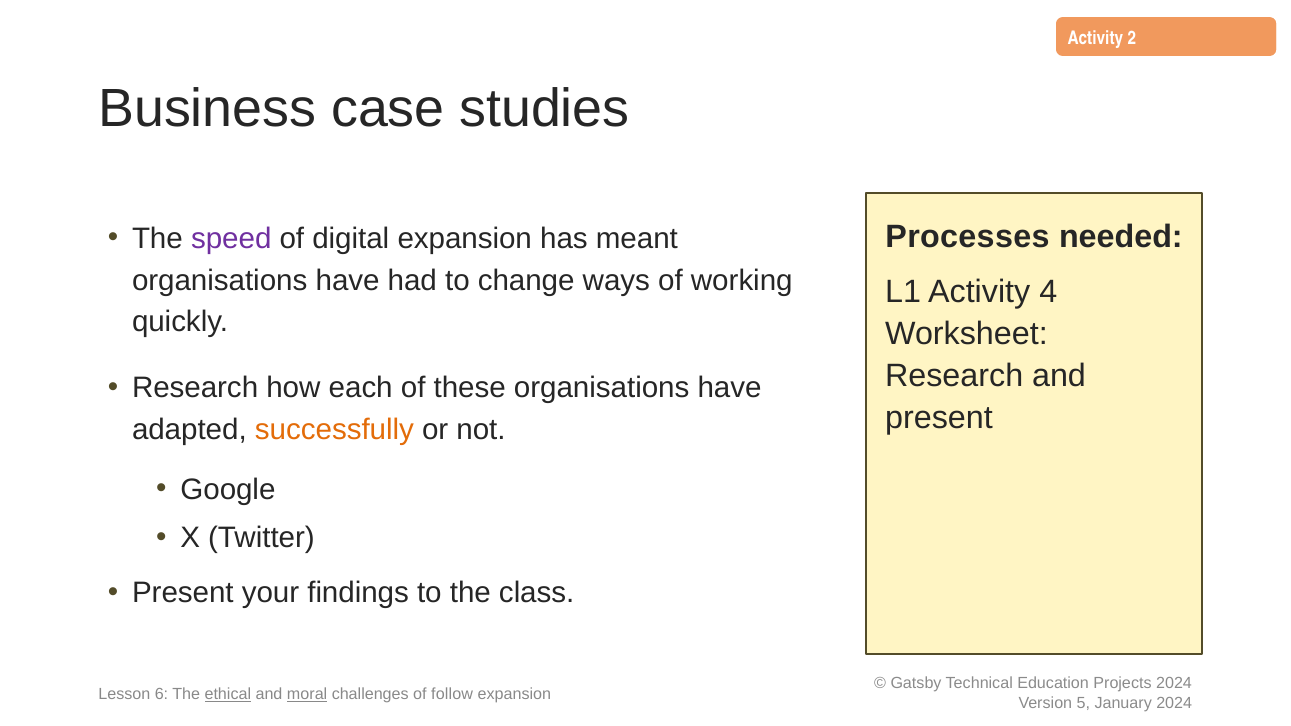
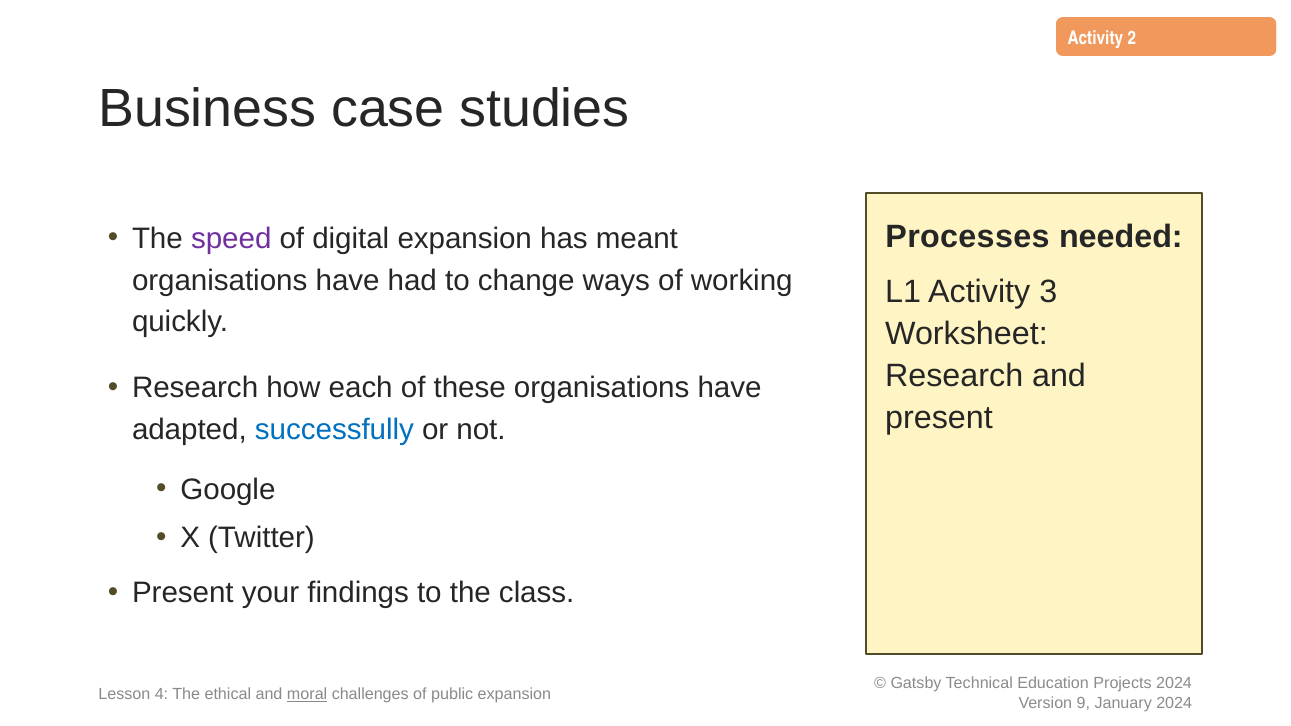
4: 4 -> 3
successfully colour: orange -> blue
6: 6 -> 4
ethical underline: present -> none
follow: follow -> public
5: 5 -> 9
